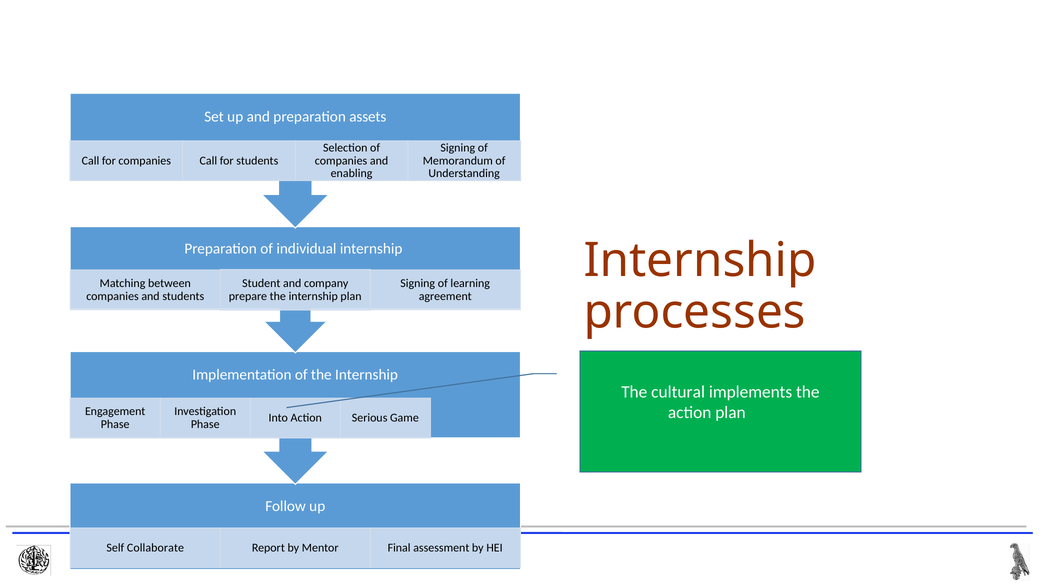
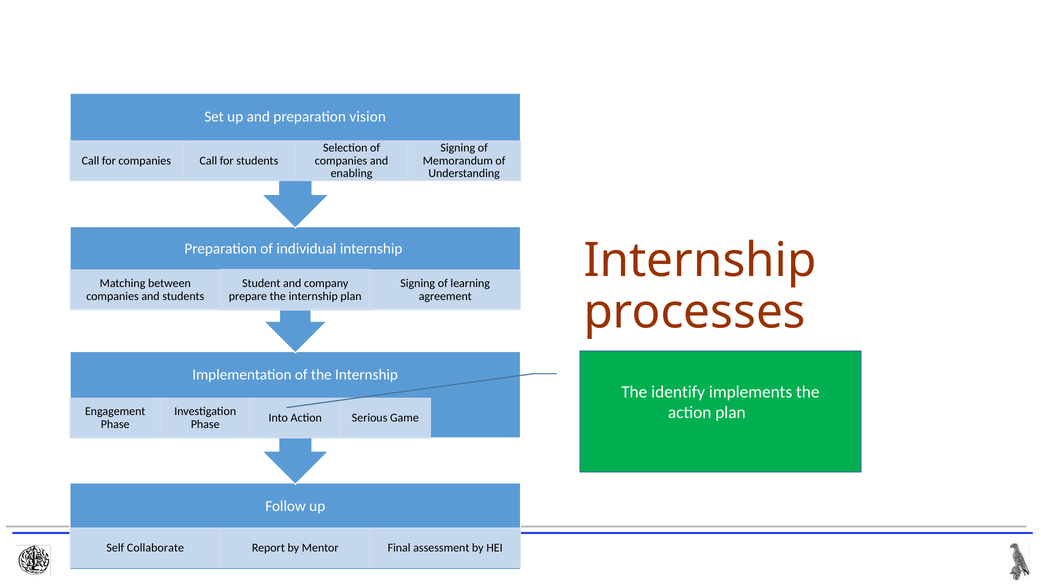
assets: assets -> vision
cultural: cultural -> identify
